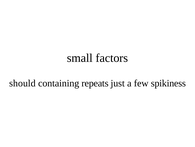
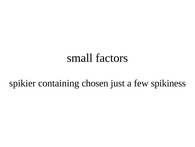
should: should -> spikier
repeats: repeats -> chosen
